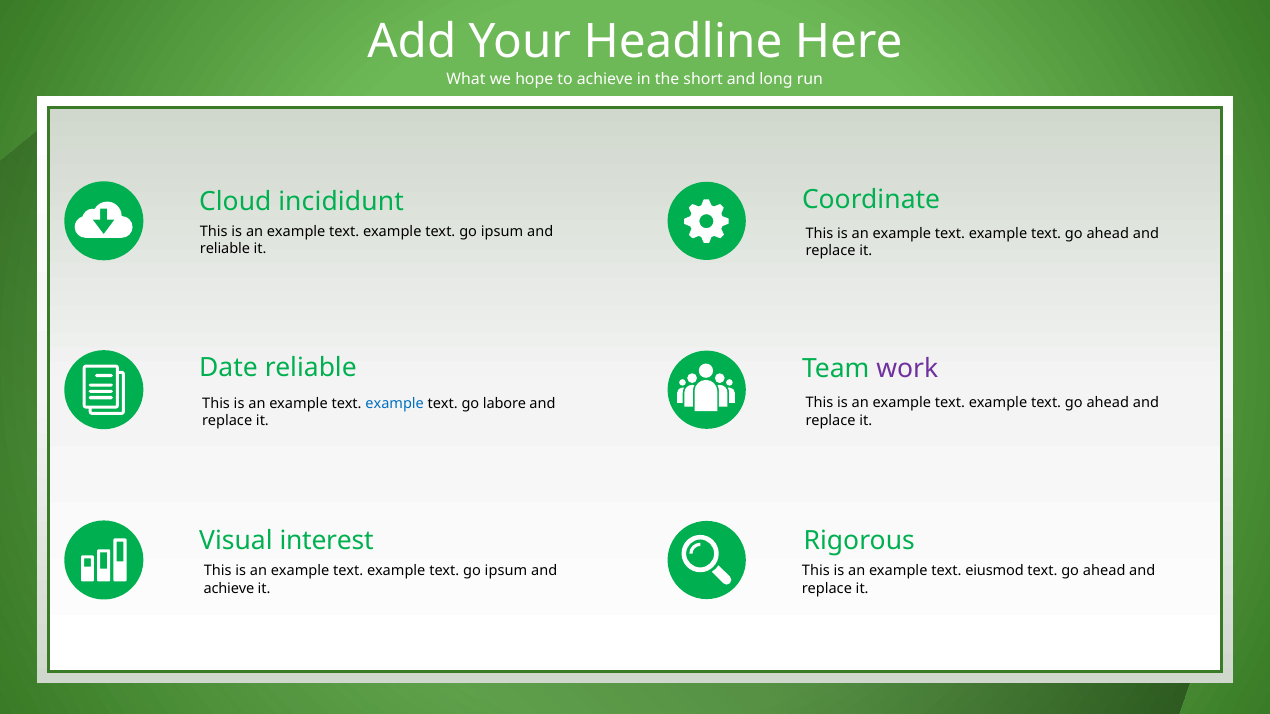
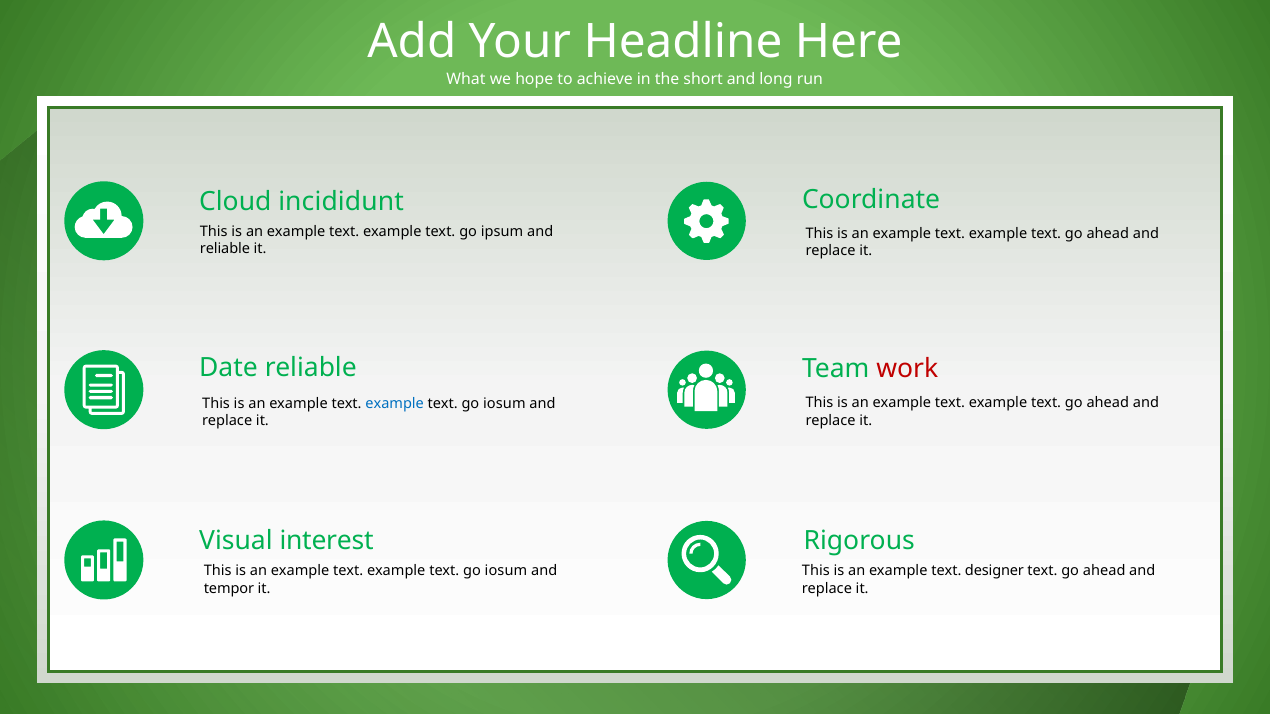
work colour: purple -> red
labore at (504, 404): labore -> iosum
ipsum at (506, 571): ipsum -> iosum
eiusmod: eiusmod -> designer
achieve at (229, 589): achieve -> tempor
